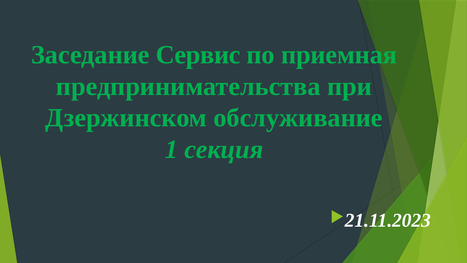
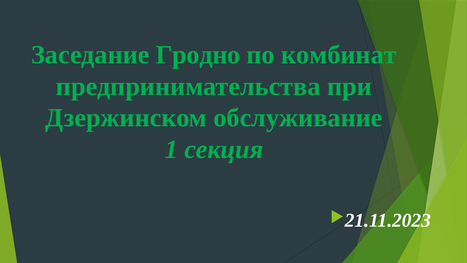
Сервис: Сервис -> Гродно
приемная: приемная -> комбинат
